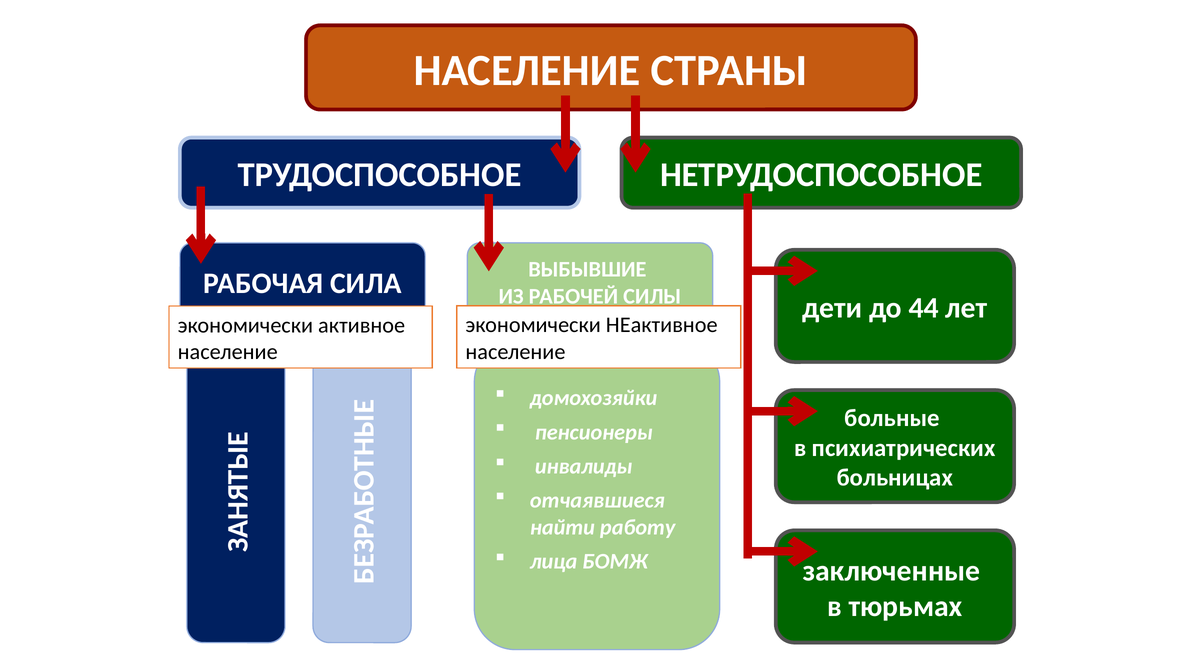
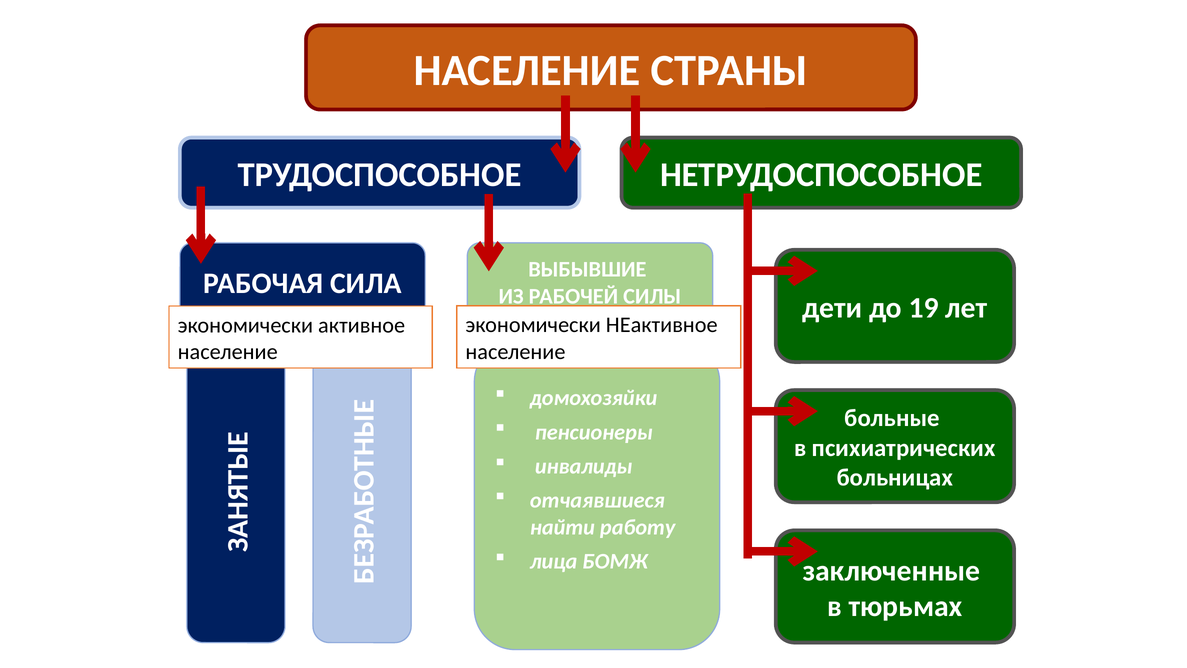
44: 44 -> 19
